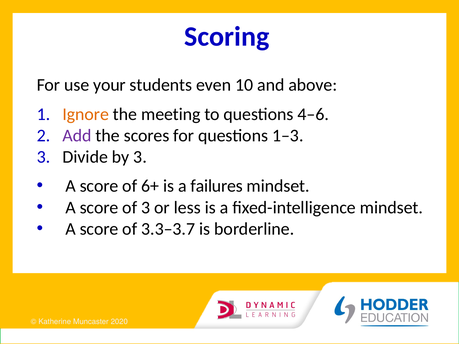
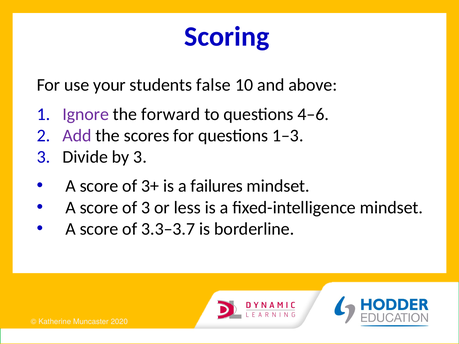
even: even -> false
Ignore colour: orange -> purple
meeting: meeting -> forward
6+: 6+ -> 3+
